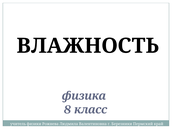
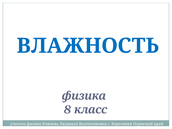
ВЛАЖНОСТЬ colour: black -> blue
